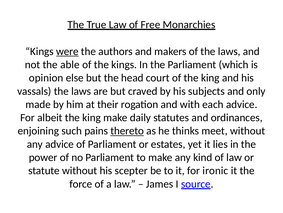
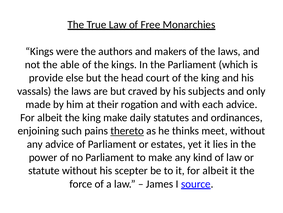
were underline: present -> none
opinion: opinion -> provide
it for ironic: ironic -> albeit
